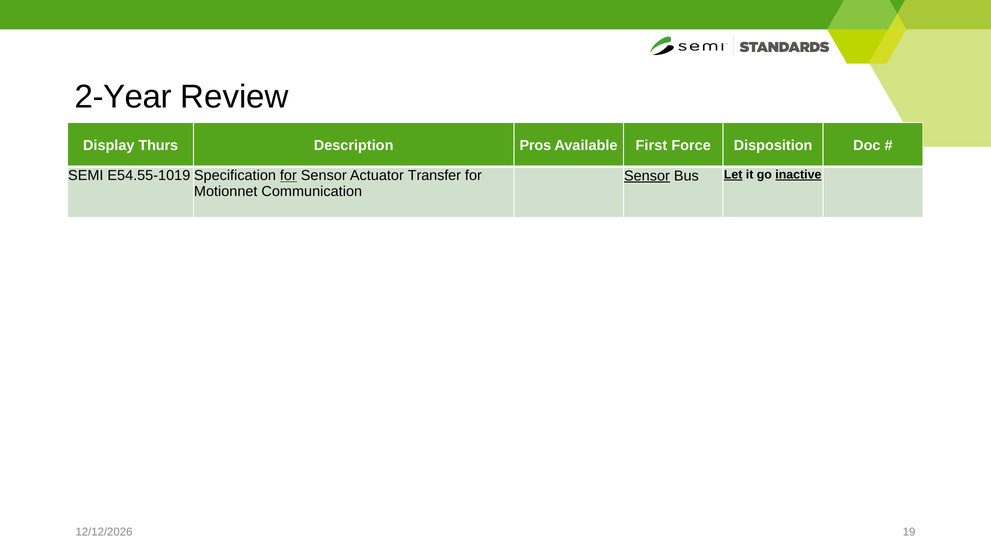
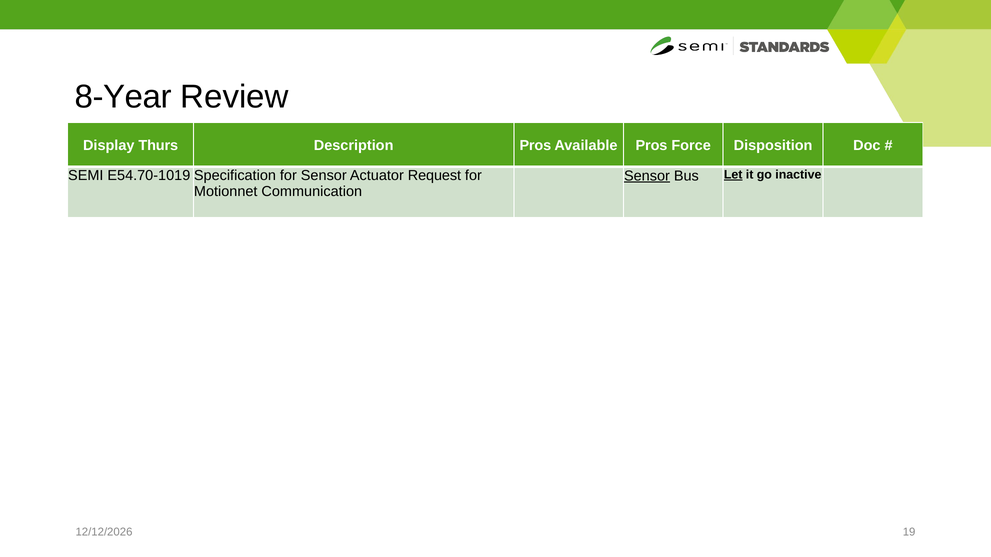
2-Year: 2-Year -> 8-Year
Available First: First -> Pros
E54.55-1019: E54.55-1019 -> E54.70-1019
for at (288, 176) underline: present -> none
Transfer: Transfer -> Request
inactive underline: present -> none
